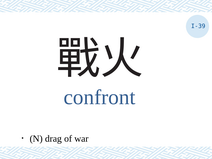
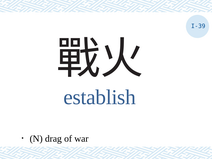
confront: confront -> establish
